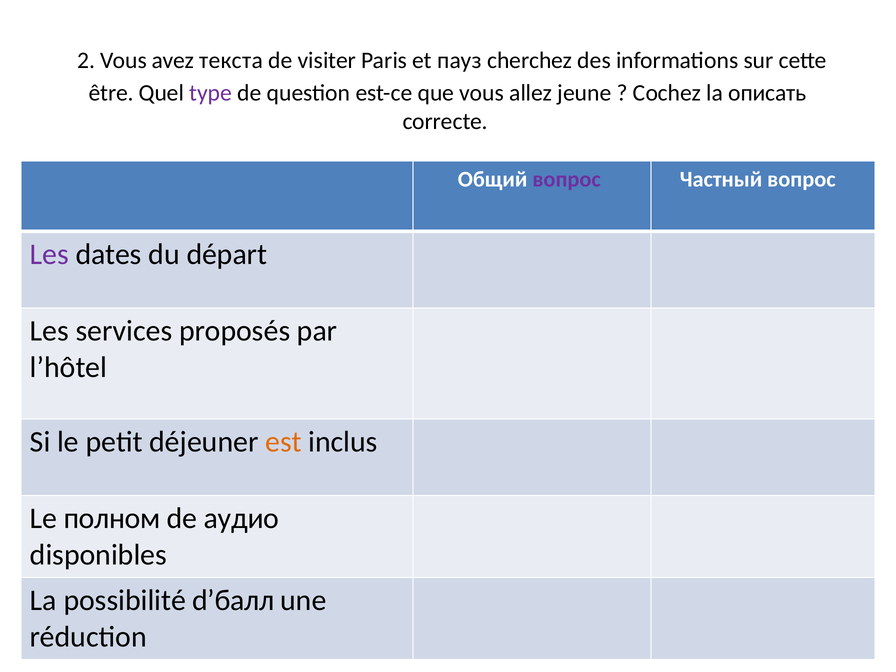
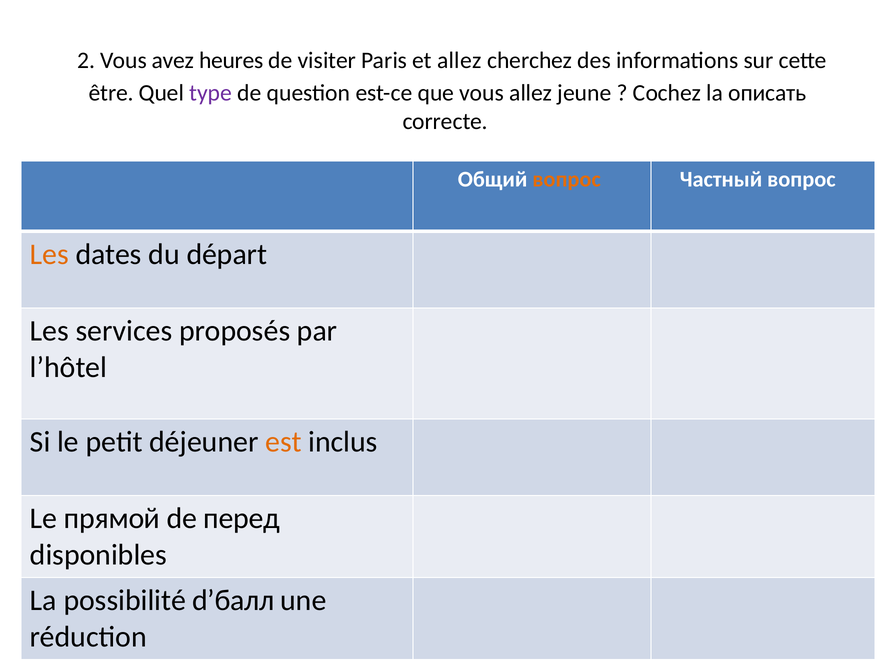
текста: текста -> heures
et пауз: пауз -> allez
вопрос at (567, 179) colour: purple -> orange
Les at (49, 254) colour: purple -> orange
полном: полном -> прямой
аудио: аудио -> перед
